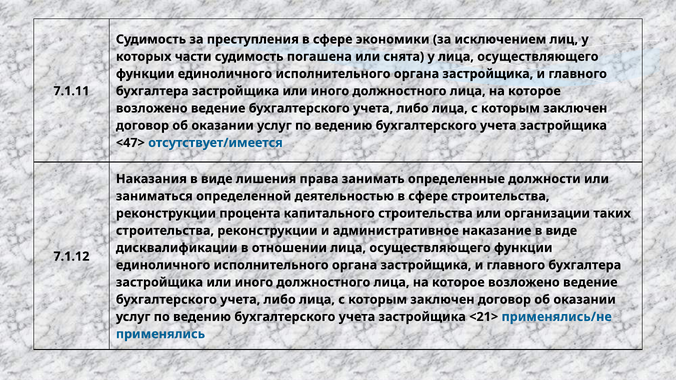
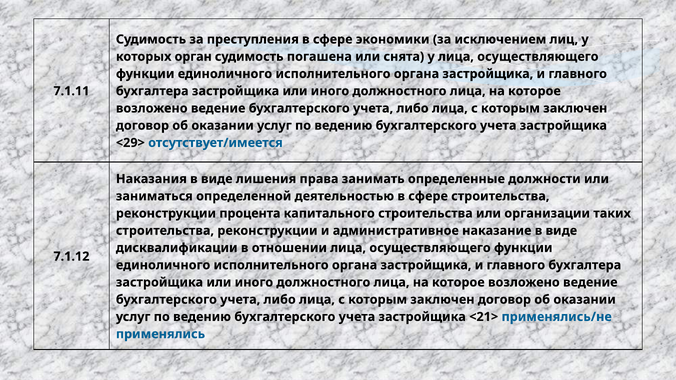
части: части -> орган
<47>: <47> -> <29>
